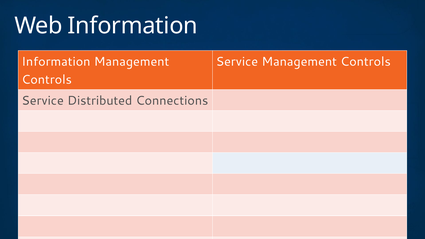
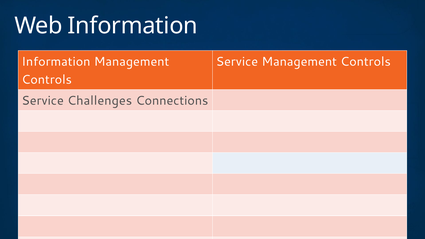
Distributed: Distributed -> Challenges
